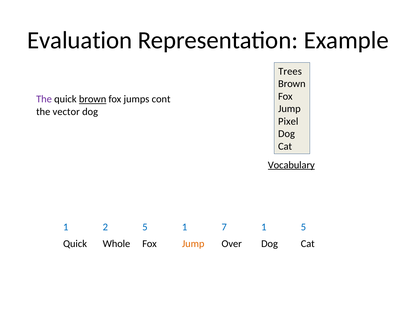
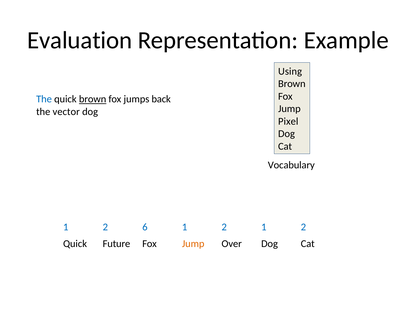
Trees: Trees -> Using
The at (44, 99) colour: purple -> blue
cont: cont -> back
Vocabulary underline: present -> none
2 5: 5 -> 6
7 at (224, 227): 7 -> 2
5 at (303, 227): 5 -> 2
Whole: Whole -> Future
